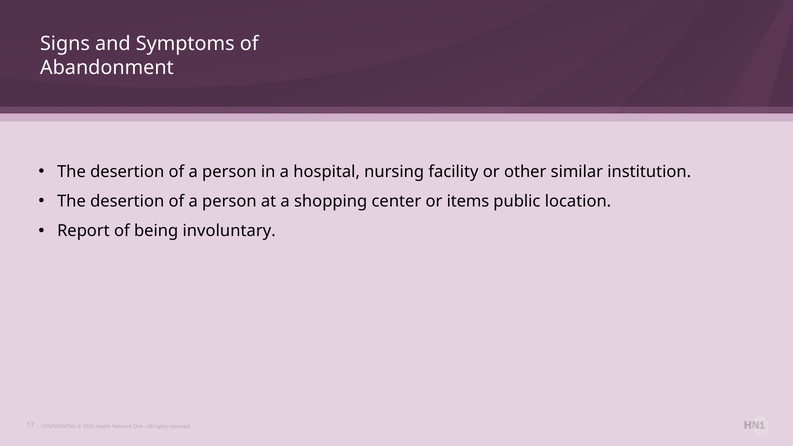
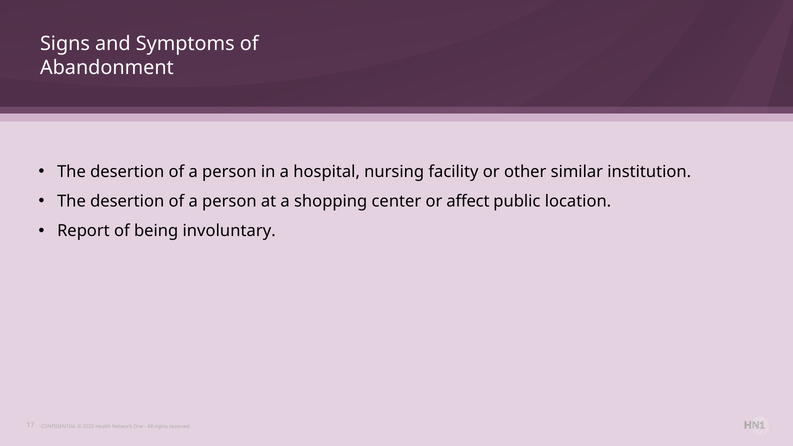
items: items -> affect
